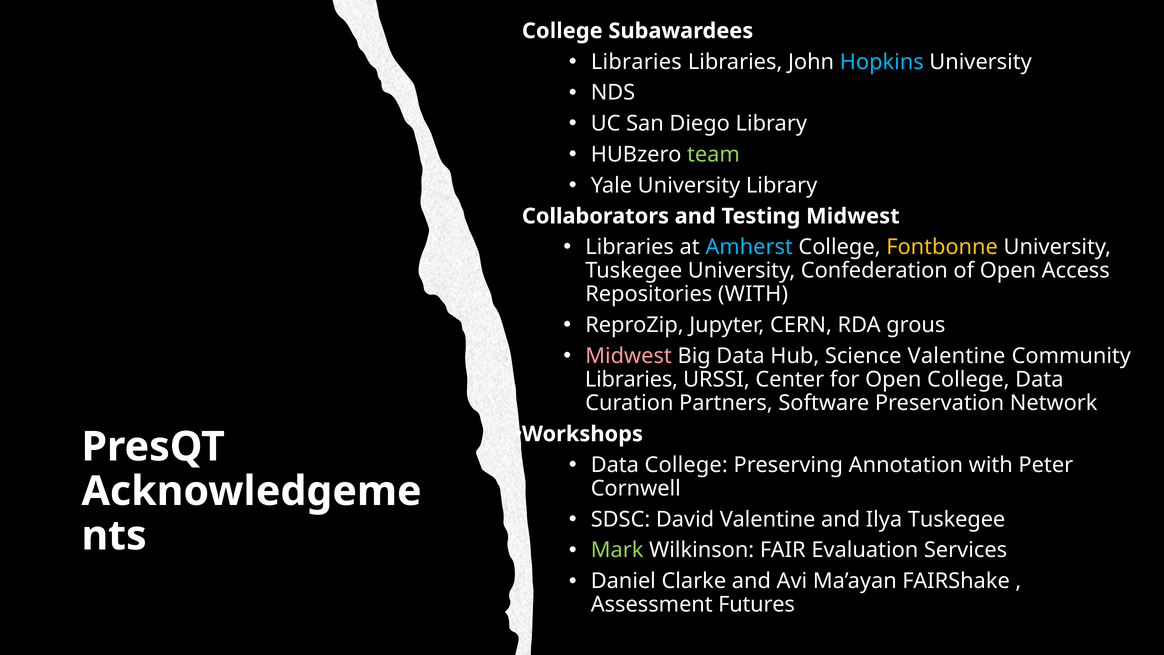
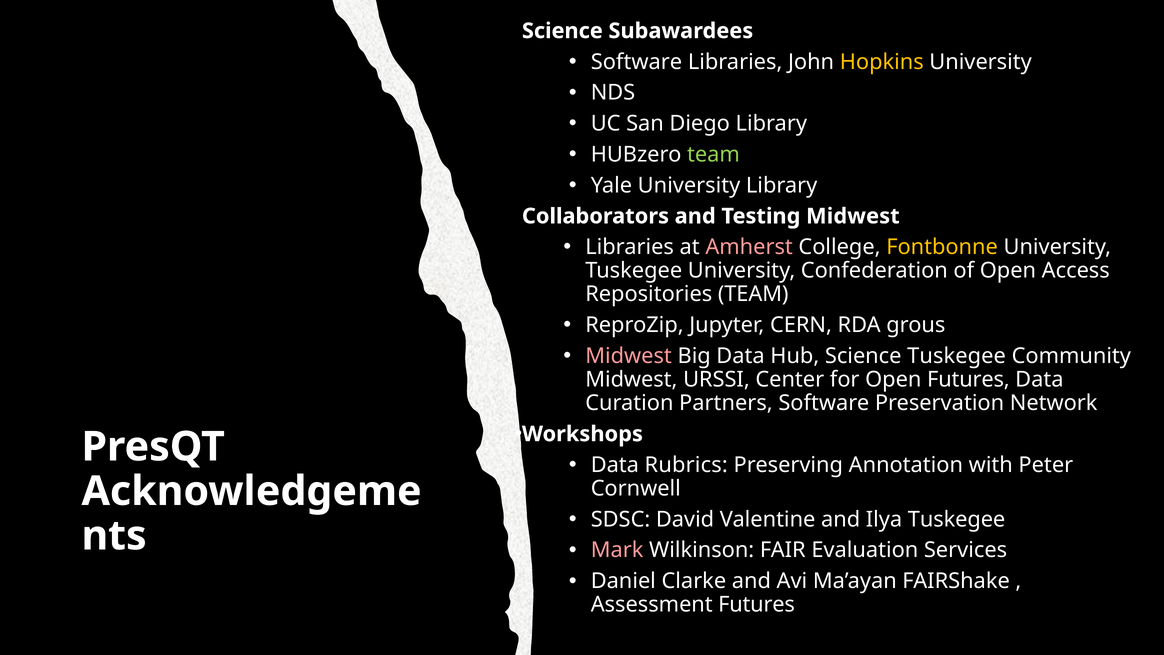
College at (562, 31): College -> Science
Libraries at (636, 62): Libraries -> Software
Hopkins colour: light blue -> yellow
Amherst colour: light blue -> pink
Repositories WITH: WITH -> TEAM
Science Valentine: Valentine -> Tuskegee
Libraries at (631, 379): Libraries -> Midwest
Open College: College -> Futures
Data College: College -> Rubrics
Mark colour: light green -> pink
